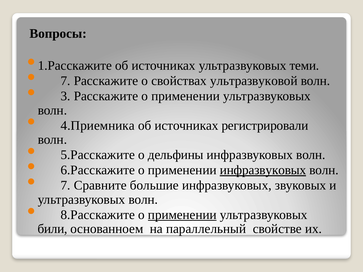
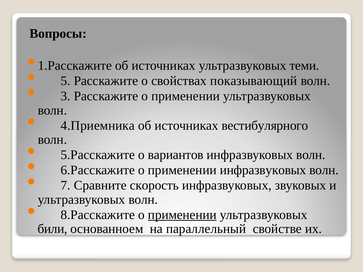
7 at (66, 81): 7 -> 5
ультразвуковой: ультразвуковой -> показывающий
регистрировали: регистрировали -> вестибулярного
дельфины: дельфины -> вариантов
инфразвуковых at (263, 170) underline: present -> none
большие: большие -> скорость
